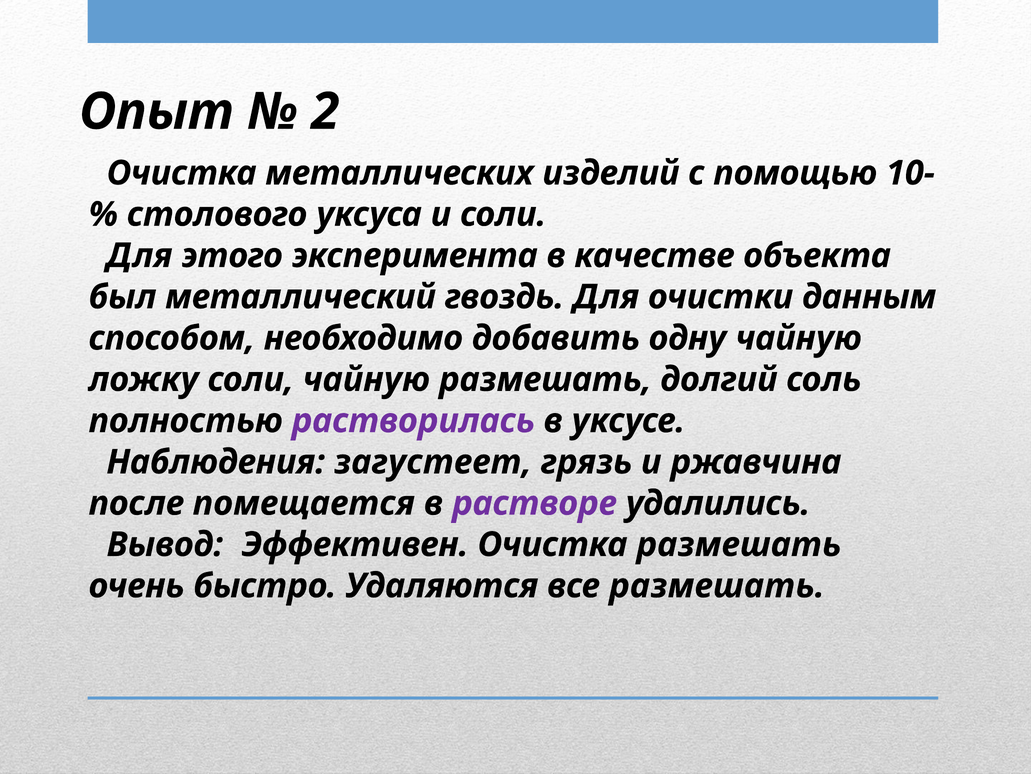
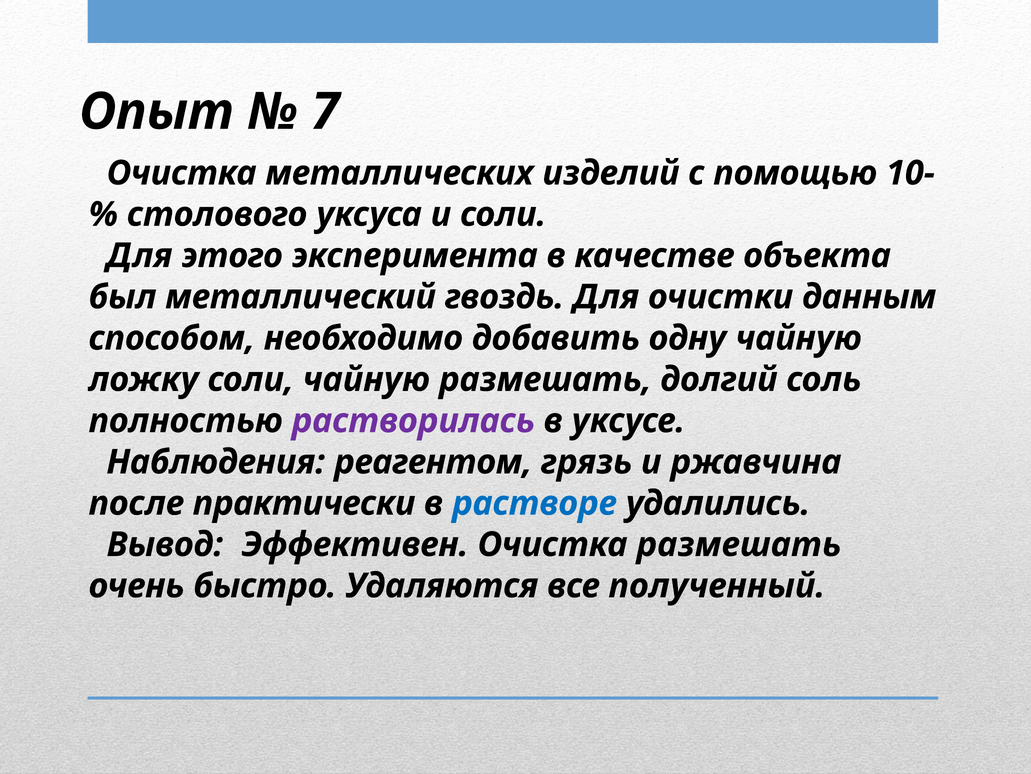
2: 2 -> 7
загустеет: загустеет -> реагентом
помещается: помещается -> практически
растворе colour: purple -> blue
все размешать: размешать -> полученный
